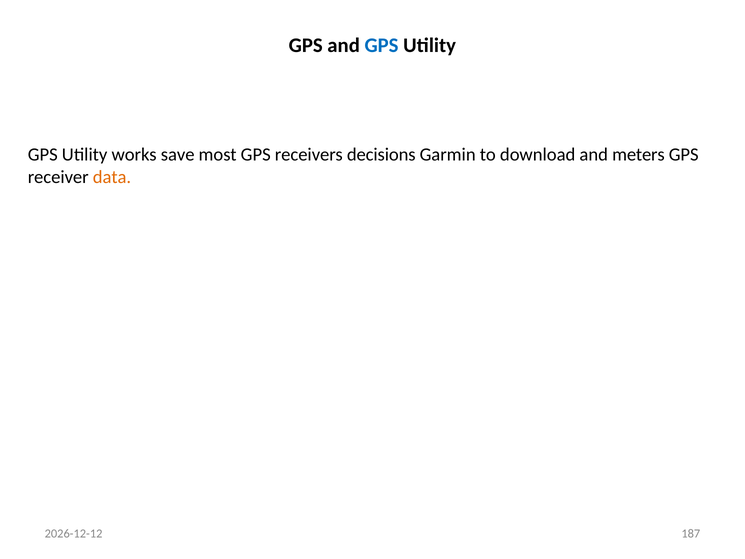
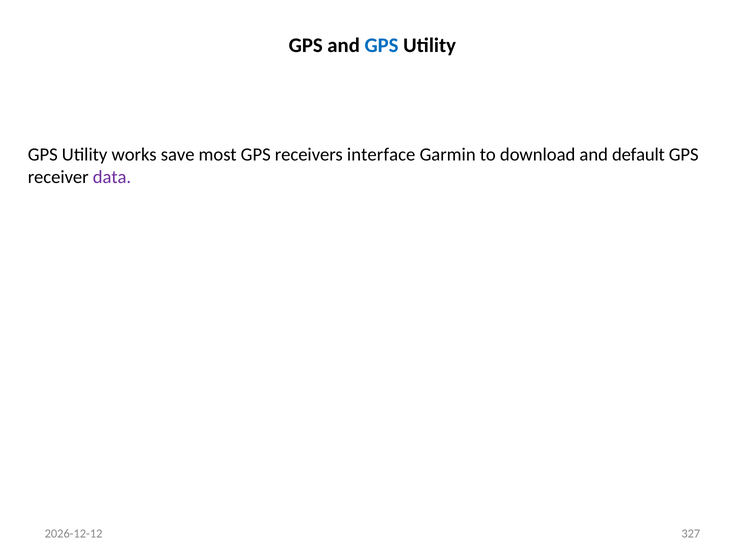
decisions: decisions -> interface
meters: meters -> default
data colour: orange -> purple
187: 187 -> 327
